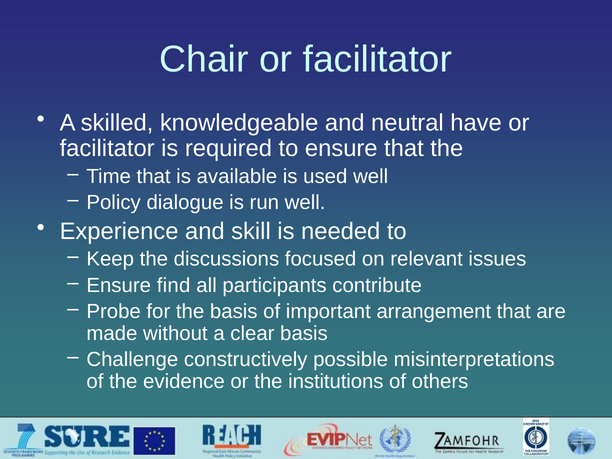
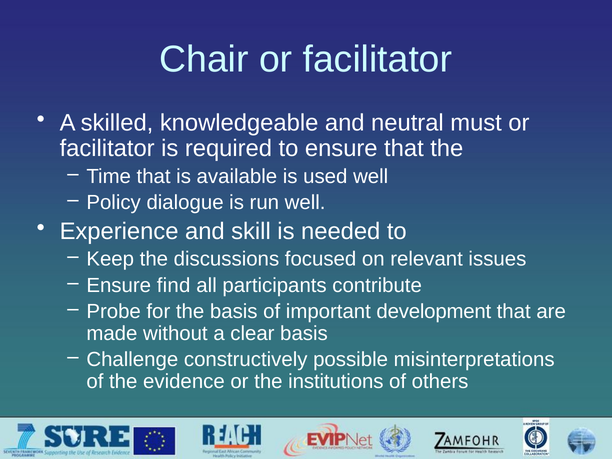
have: have -> must
arrangement: arrangement -> development
